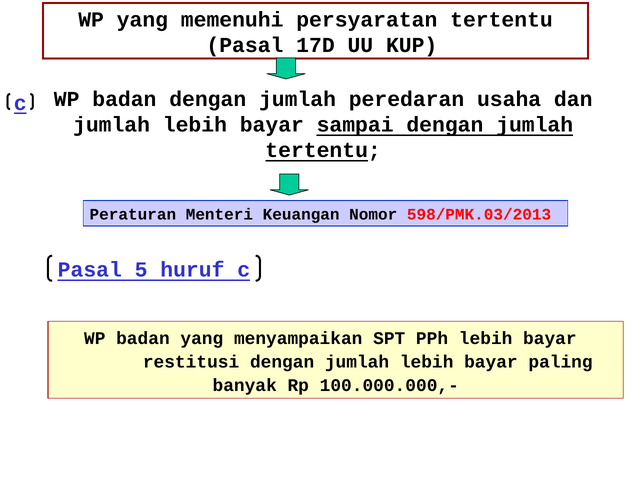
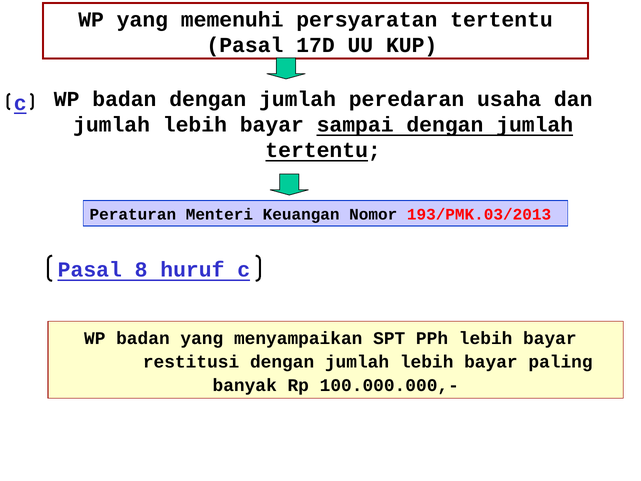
598/PMK.03/2013: 598/PMK.03/2013 -> 193/PMK.03/2013
5: 5 -> 8
